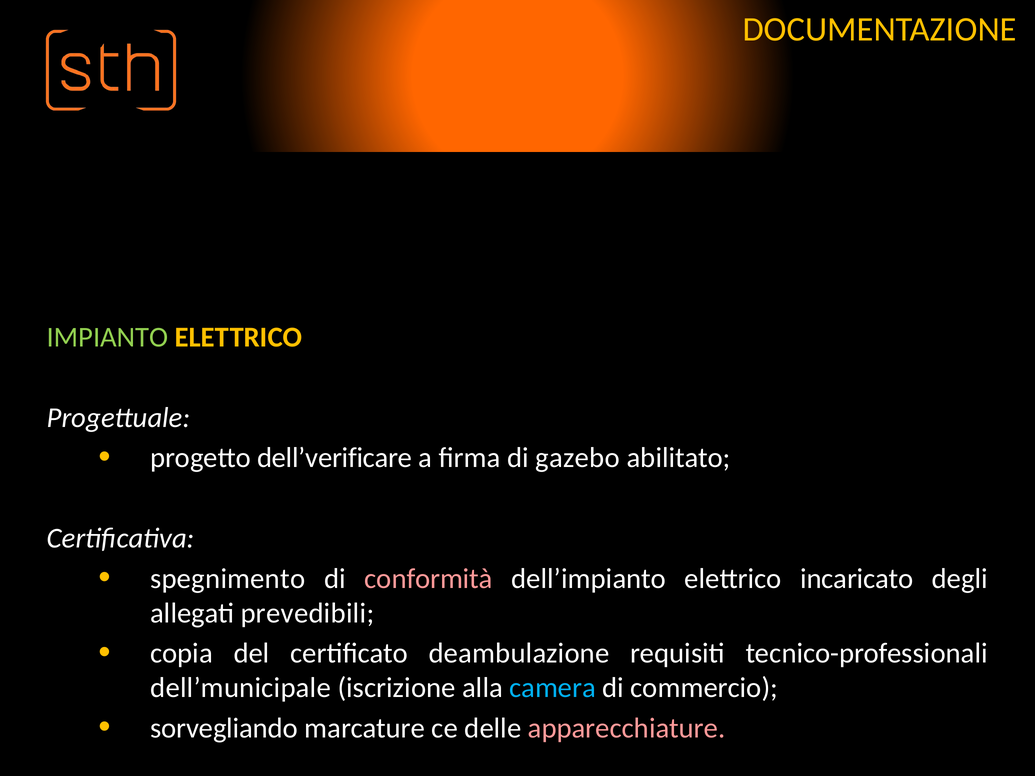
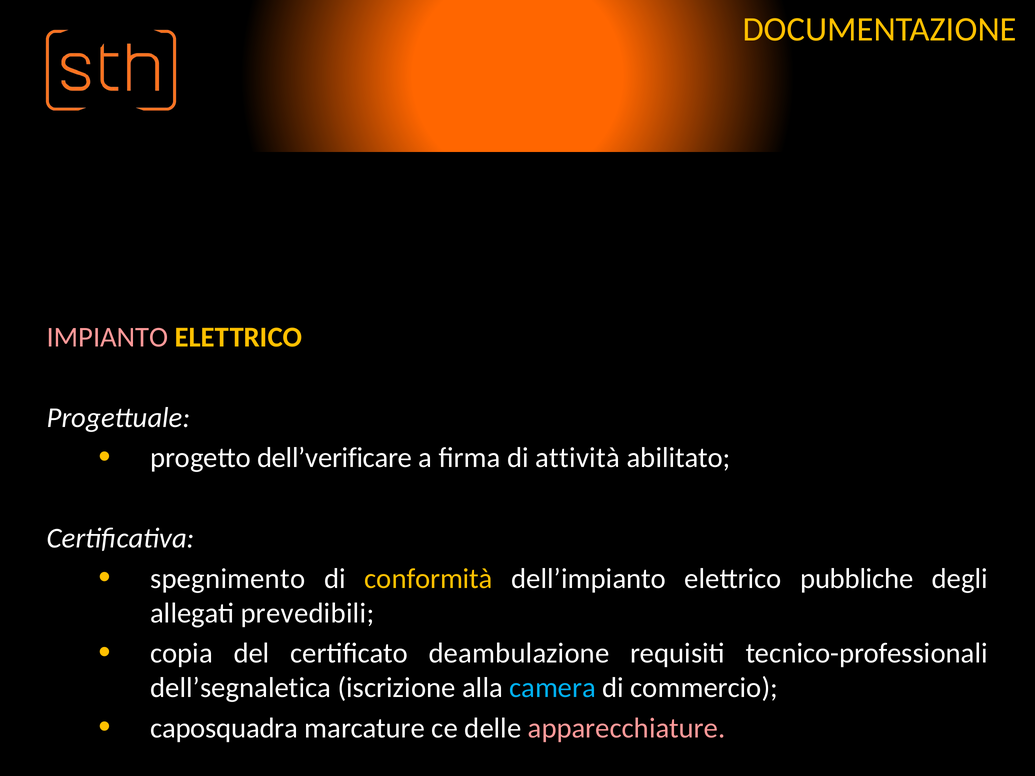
IMPIANTO colour: light green -> pink
gazebo: gazebo -> attività
conformità colour: pink -> yellow
incaricato: incaricato -> pubbliche
dell’municipale: dell’municipale -> dell’segnaletica
sorvegliando: sorvegliando -> caposquadra
